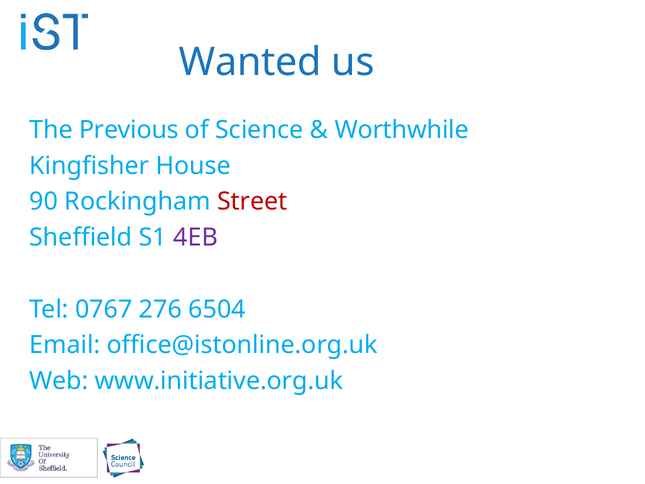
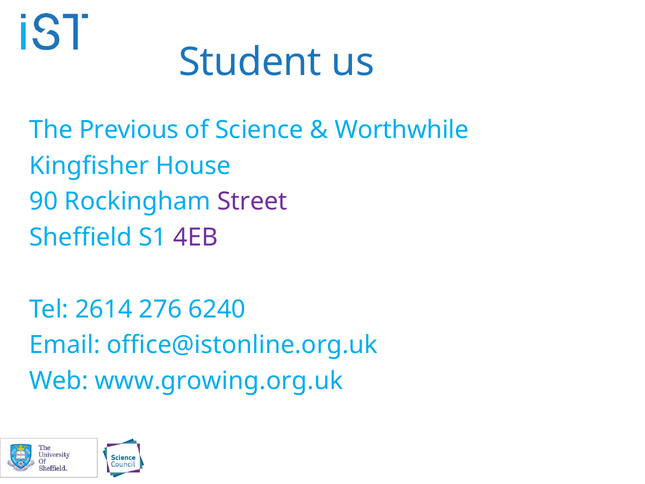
Wanted: Wanted -> Student
Street colour: red -> purple
0767: 0767 -> 2614
6504: 6504 -> 6240
www.initiative.org.uk: www.initiative.org.uk -> www.growing.org.uk
